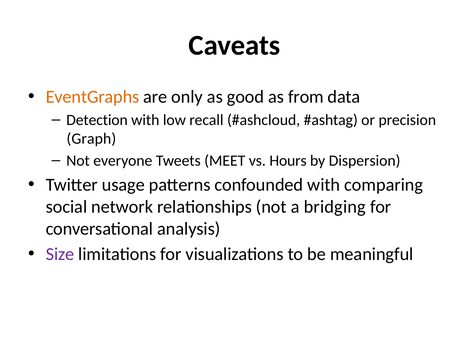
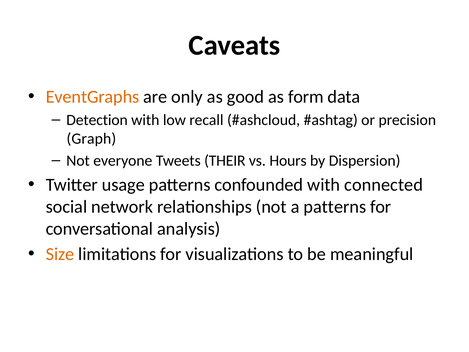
from: from -> form
MEET: MEET -> THEIR
comparing: comparing -> connected
a bridging: bridging -> patterns
Size colour: purple -> orange
